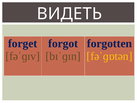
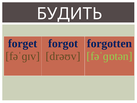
ВИДЕТЬ: ВИДЕТЬ -> БУДИТЬ
bɪˈɡɪn: bɪˈɡɪn -> drəʊv
fəˈɡɒtən colour: yellow -> light green
